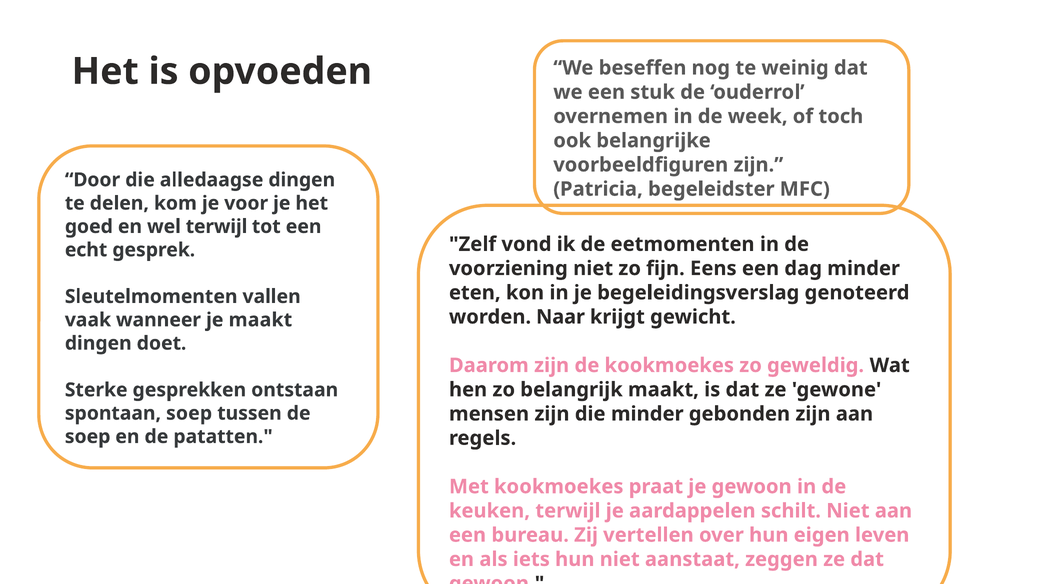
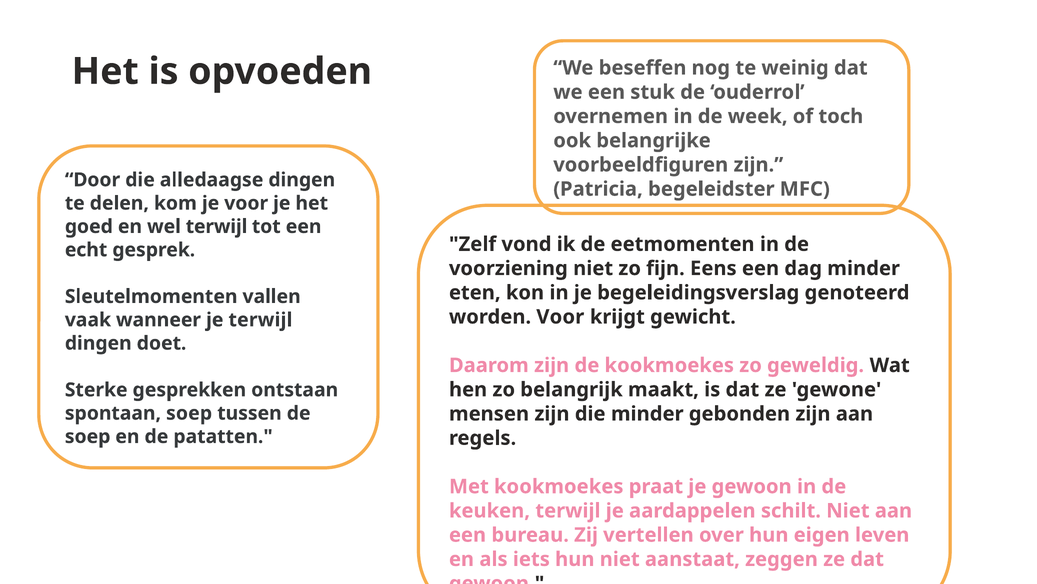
worden Naar: Naar -> Voor
je maakt: maakt -> terwijl
